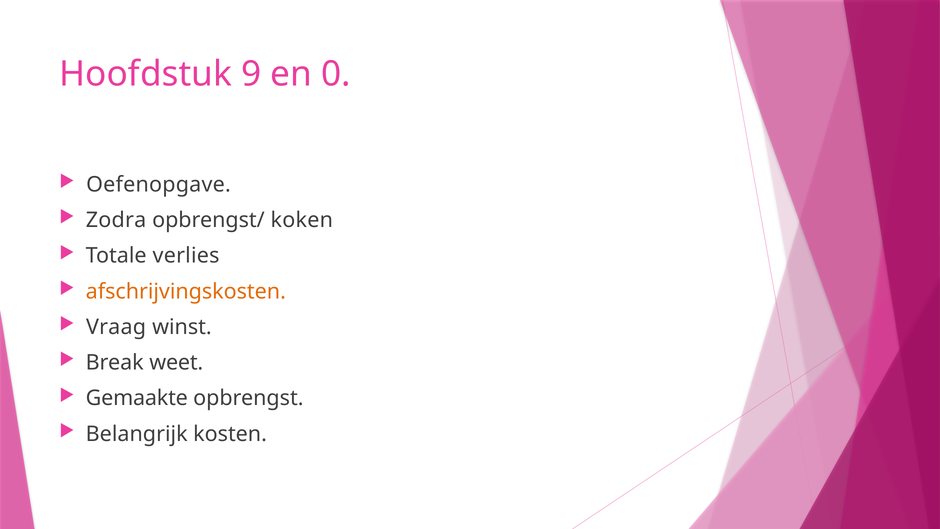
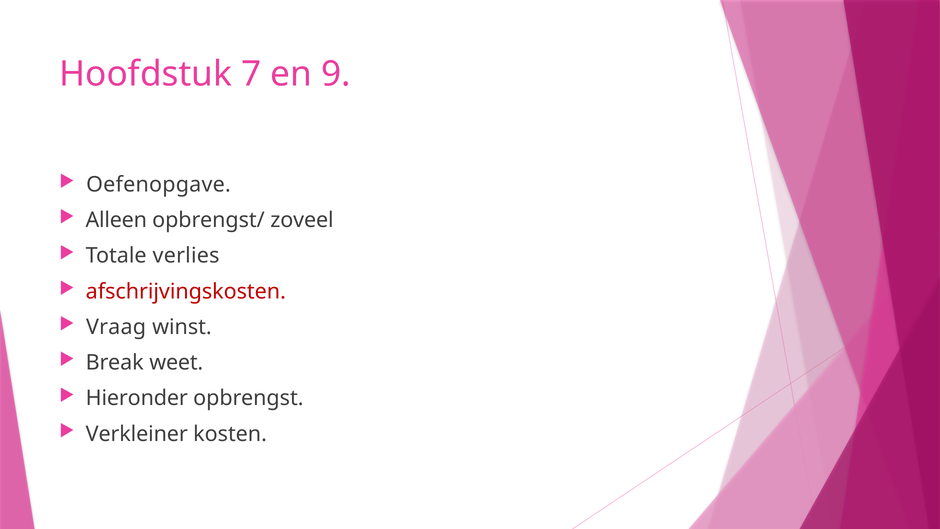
9: 9 -> 7
0: 0 -> 9
Zodra: Zodra -> Alleen
koken: koken -> zoveel
afschrijvingskosten colour: orange -> red
Gemaakte: Gemaakte -> Hieronder
Belangrijk: Belangrijk -> Verkleiner
